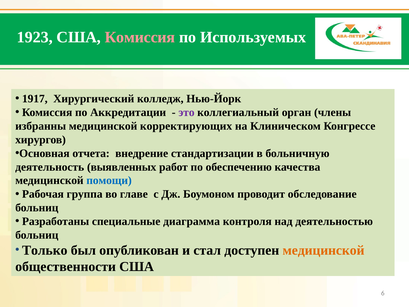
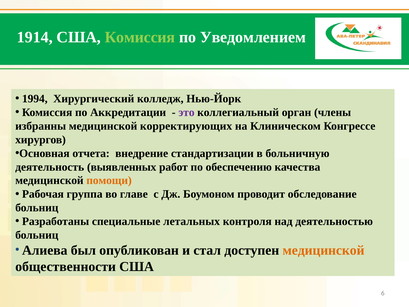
1923: 1923 -> 1914
Комиссия at (140, 37) colour: pink -> light green
Используемых: Используемых -> Уведомлением
1917: 1917 -> 1994
помощи colour: blue -> orange
диаграмма: диаграмма -> летальных
Только: Только -> Алиева
